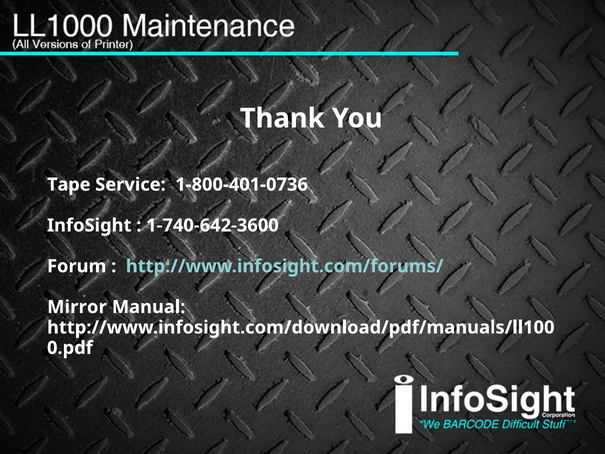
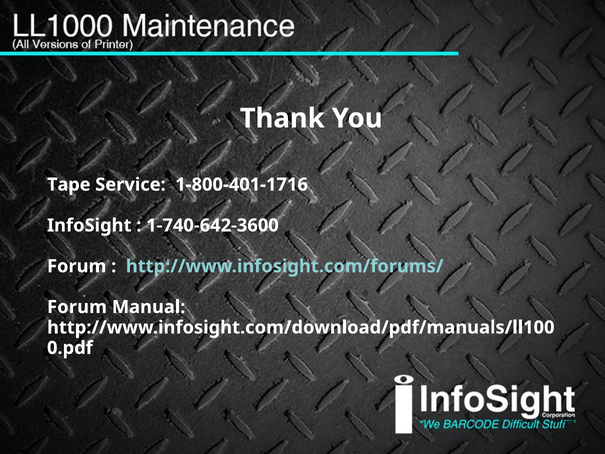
1-800-401-0736: 1-800-401-0736 -> 1-800-401-1716
Mirror at (77, 307): Mirror -> Forum
